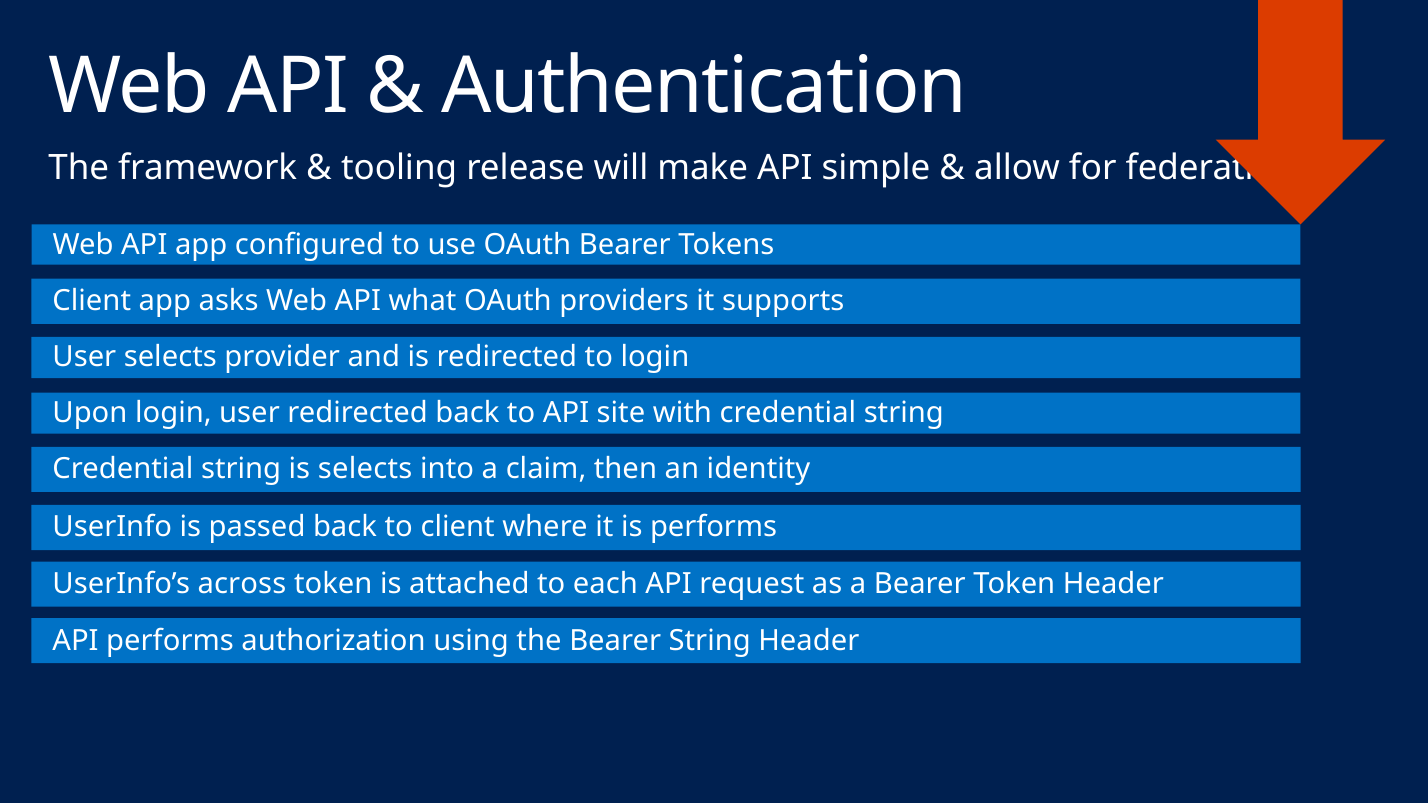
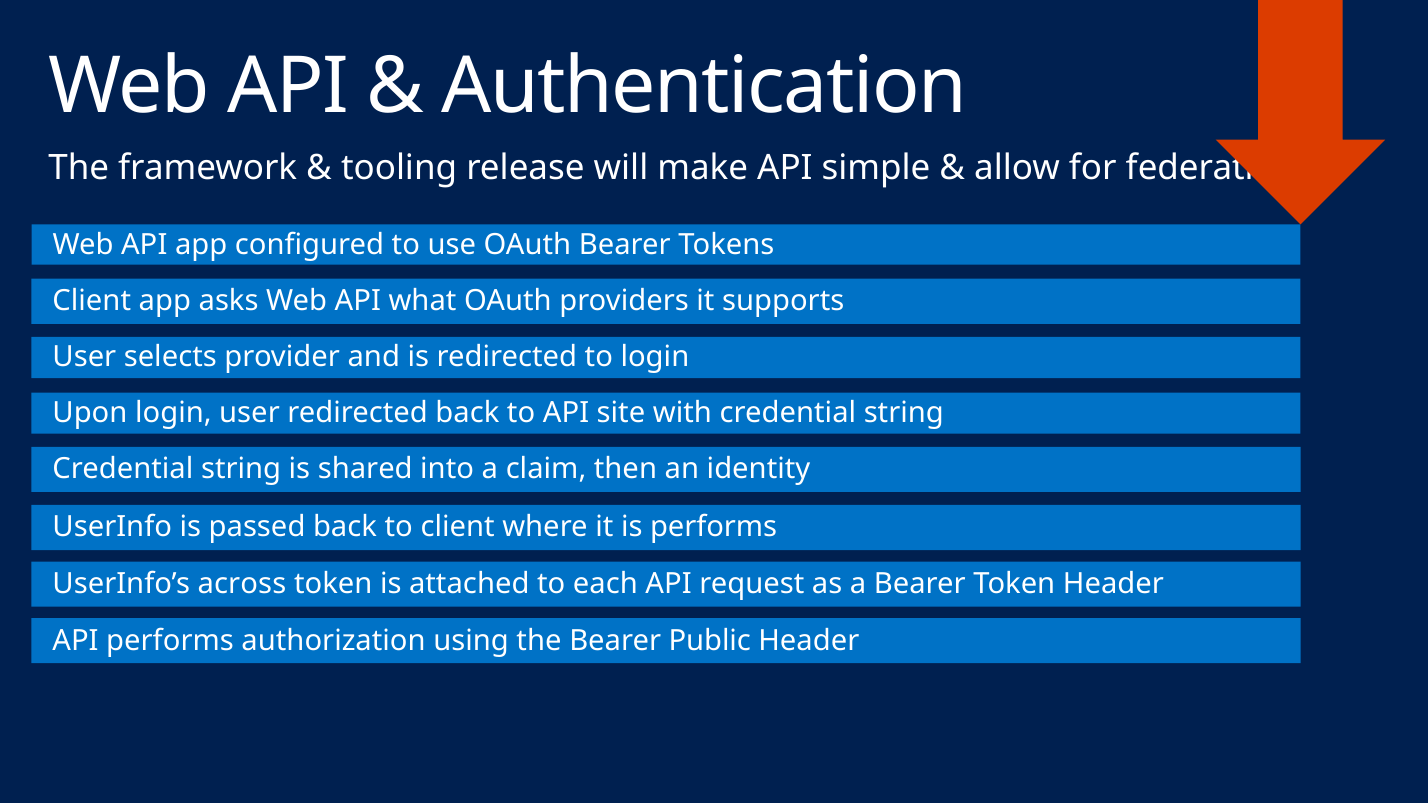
is selects: selects -> shared
Bearer String: String -> Public
